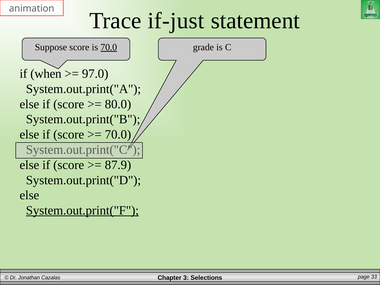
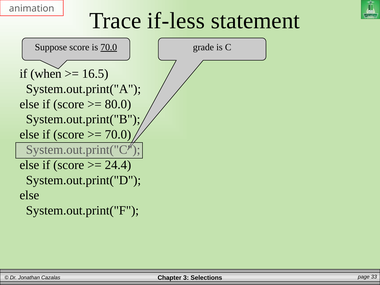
if-just: if-just -> if-less
97.0: 97.0 -> 16.5
87.9: 87.9 -> 24.4
System.out.print("F underline: present -> none
